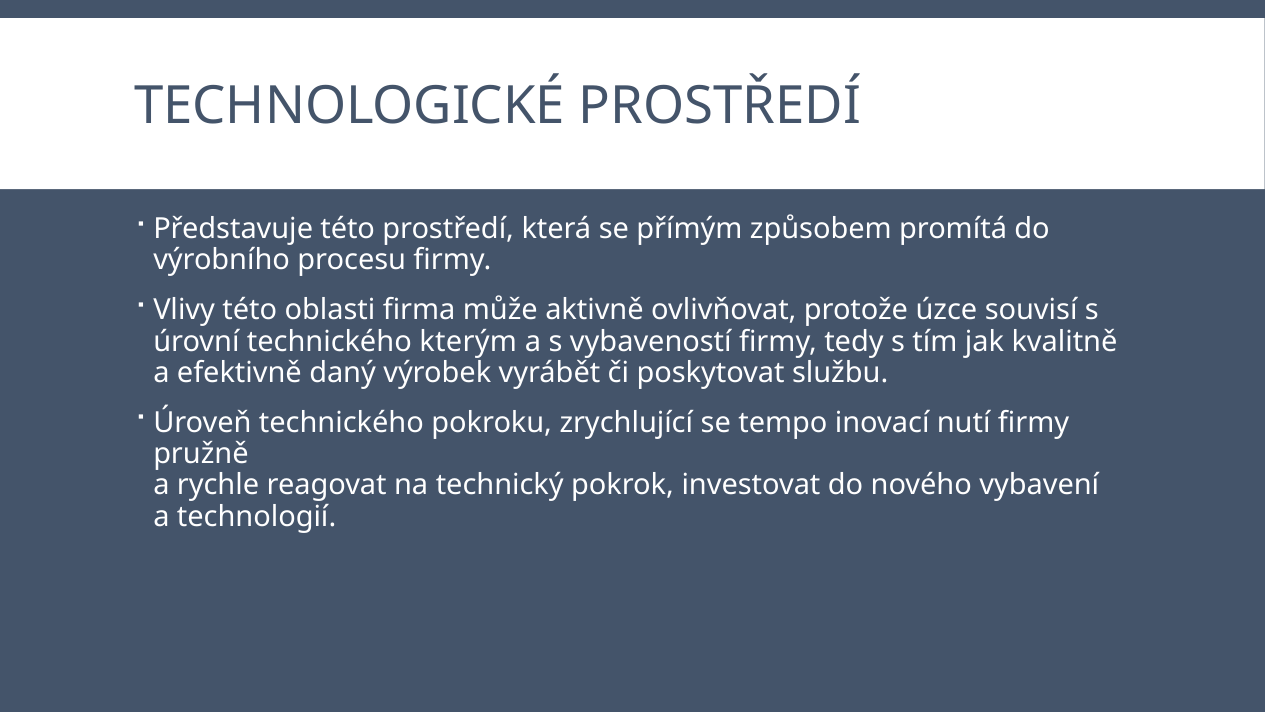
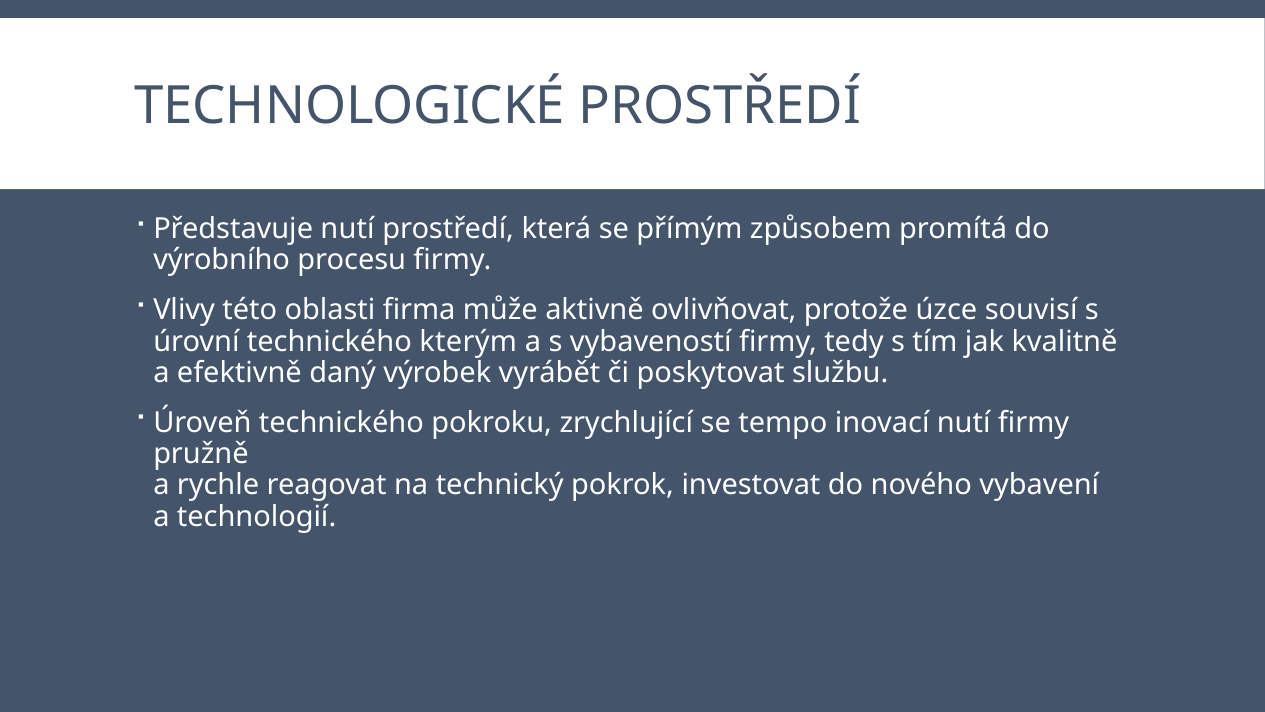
Představuje této: této -> nutí
